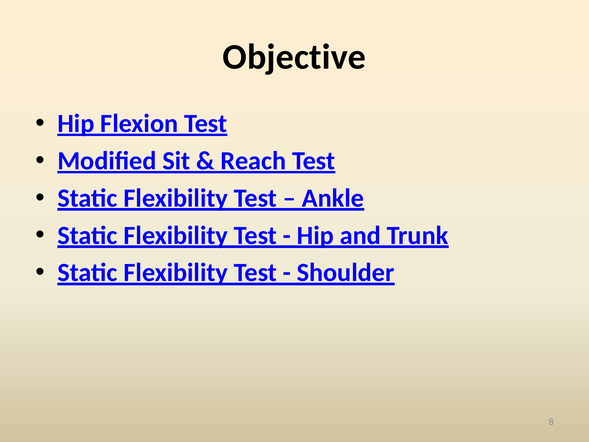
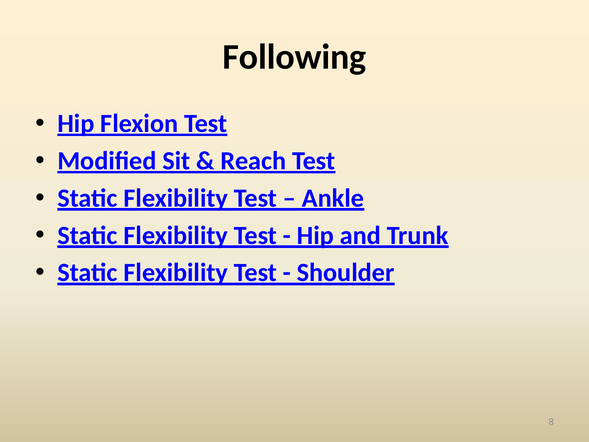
Objective: Objective -> Following
